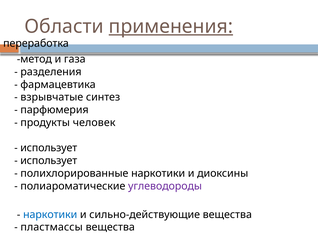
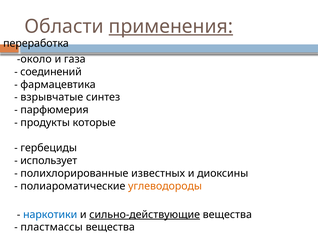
метод: метод -> около
разделения: разделения -> соединений
человек: человек -> которые
использует at (49, 148): использует -> гербециды
полихлорированные наркотики: наркотики -> известных
углеводороды colour: purple -> orange
сильно-действующие underline: none -> present
